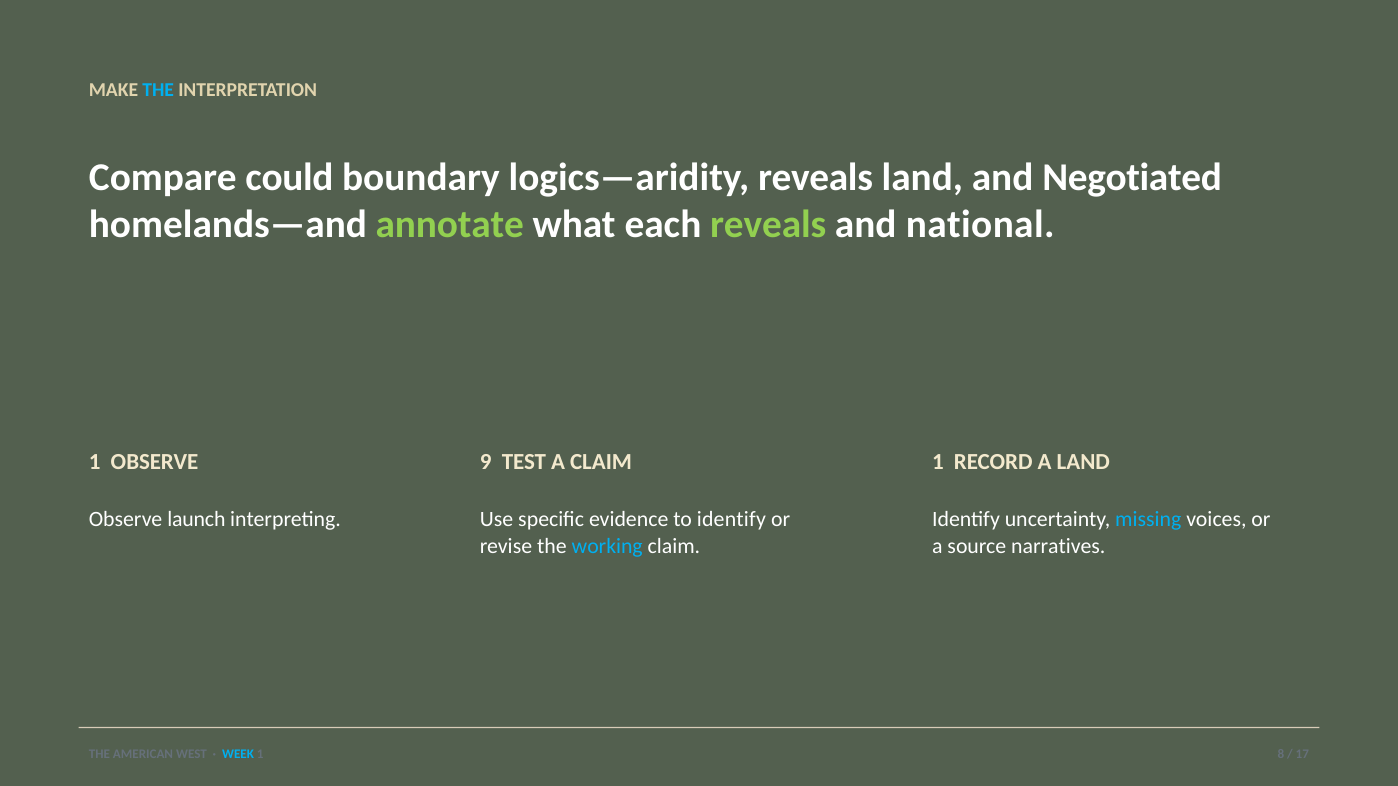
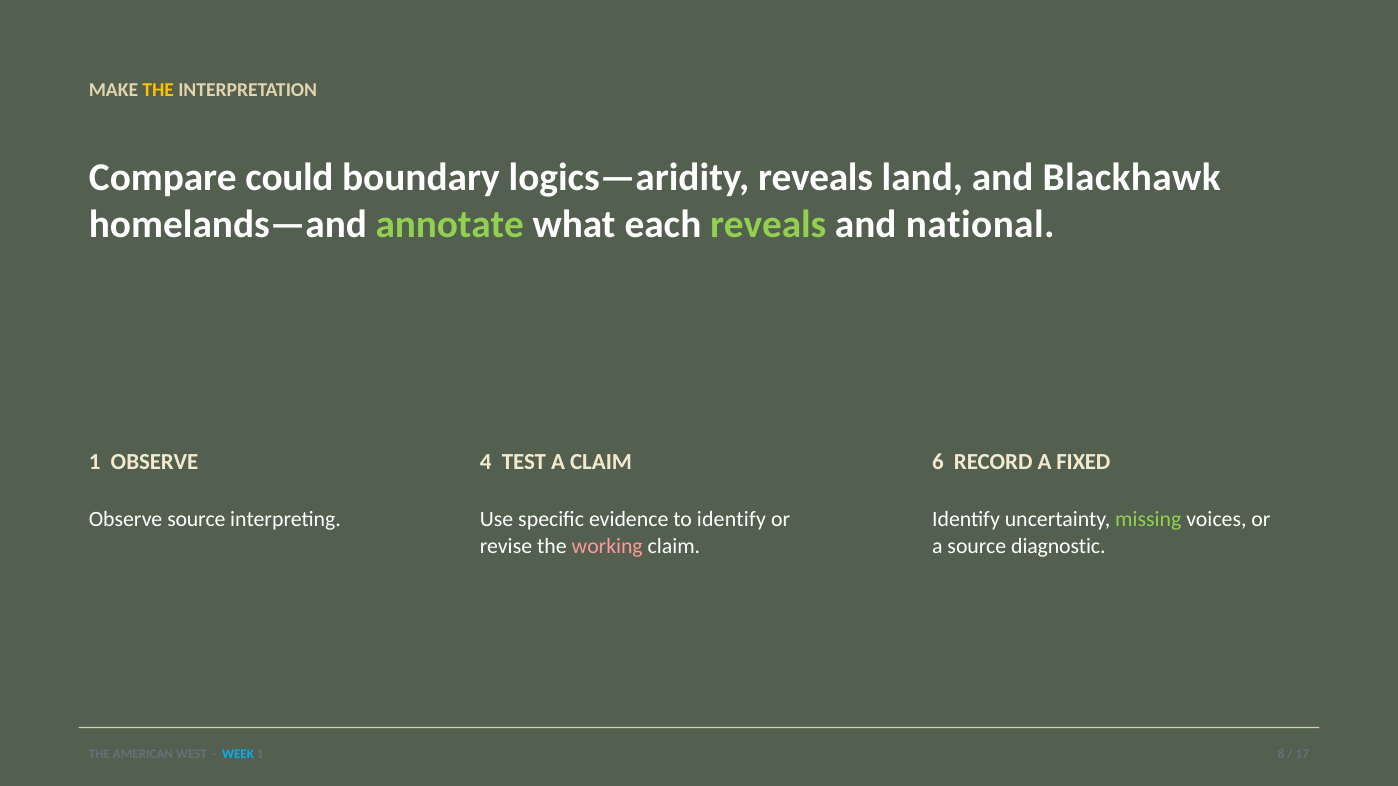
THE at (158, 90) colour: light blue -> yellow
Negotiated: Negotiated -> Blackhawk
9: 9 -> 4
CLAIM 1: 1 -> 6
A LAND: LAND -> FIXED
Observe launch: launch -> source
missing colour: light blue -> light green
working colour: light blue -> pink
narratives: narratives -> diagnostic
